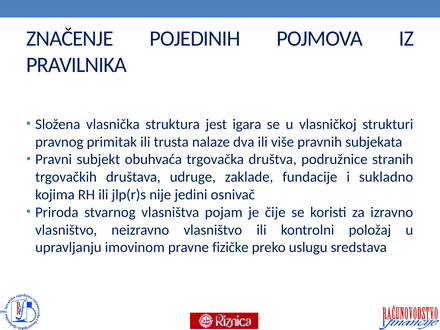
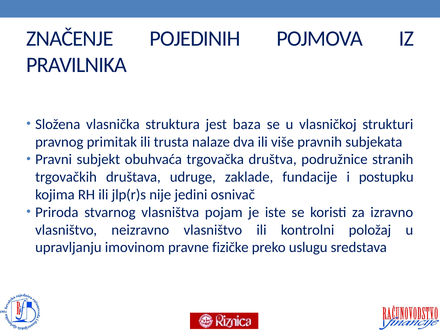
igara: igara -> baza
sukladno: sukladno -> postupku
čije: čije -> iste
